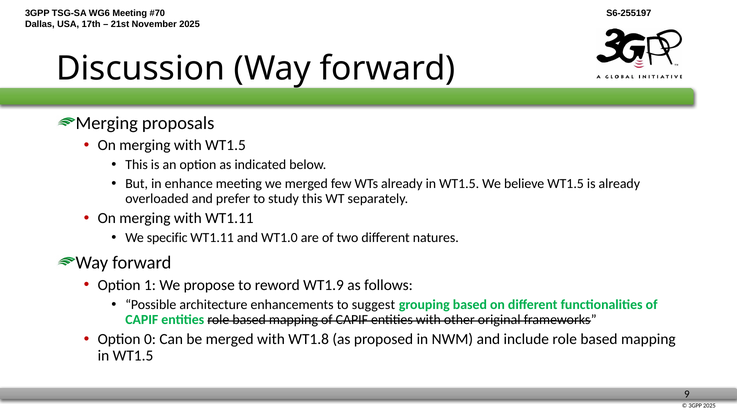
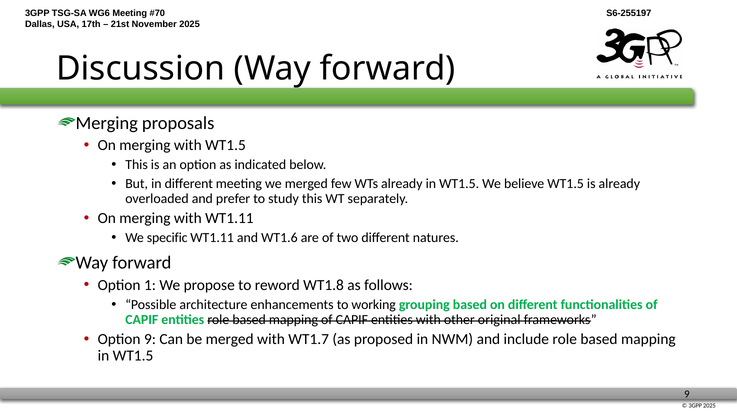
in enhance: enhance -> different
WT1.0: WT1.0 -> WT1.6
WT1.9: WT1.9 -> WT1.8
suggest: suggest -> working
Option 0: 0 -> 9
WT1.8: WT1.8 -> WT1.7
